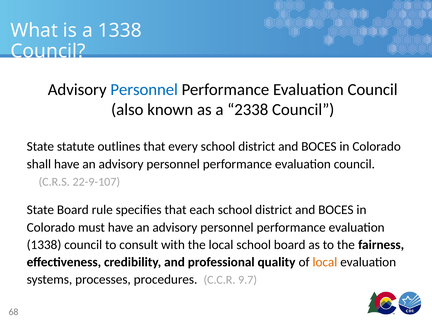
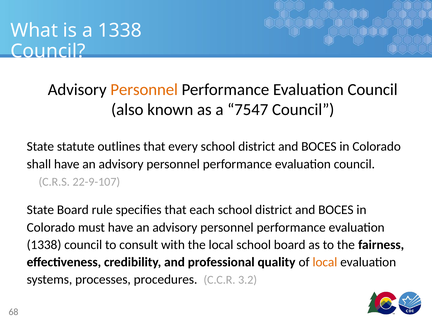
Personnel at (144, 90) colour: blue -> orange
2338: 2338 -> 7547
9.7: 9.7 -> 3.2
